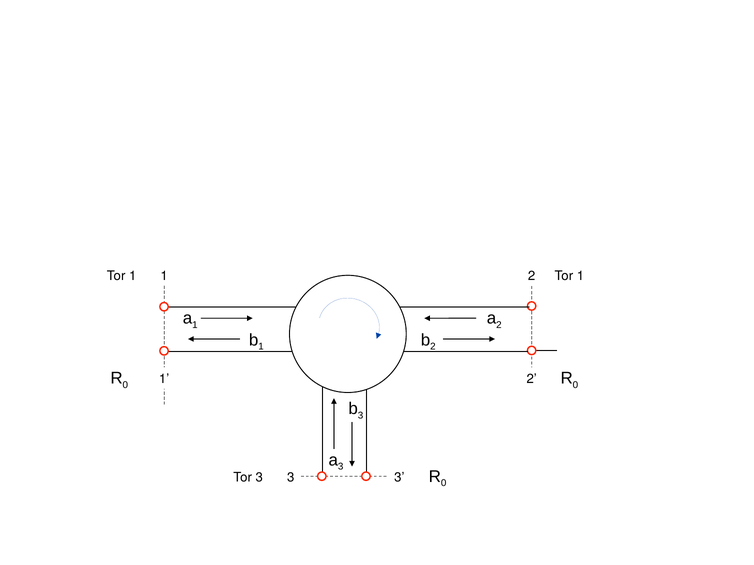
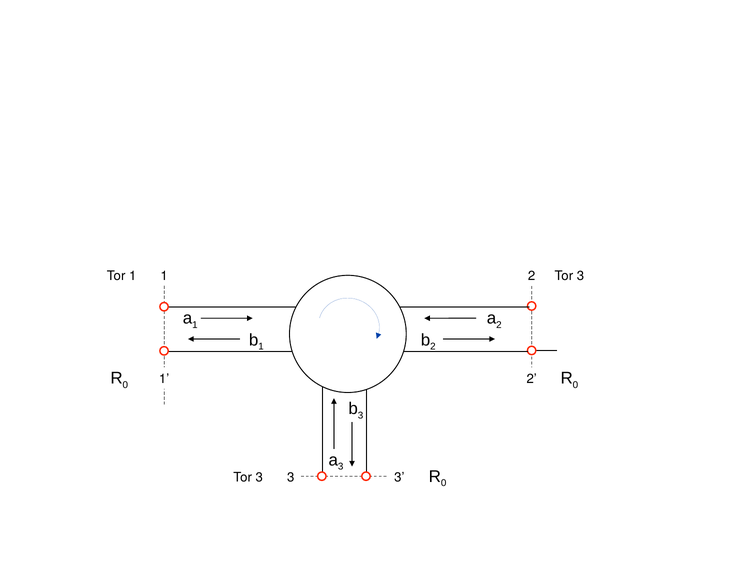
Tor 1 Tor 1: 1 -> 3
